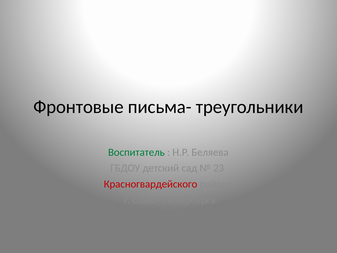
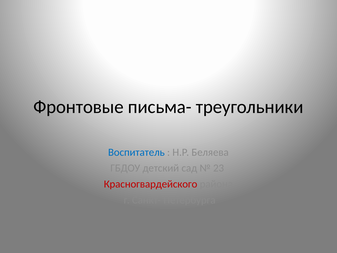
Воспитатель colour: green -> blue
